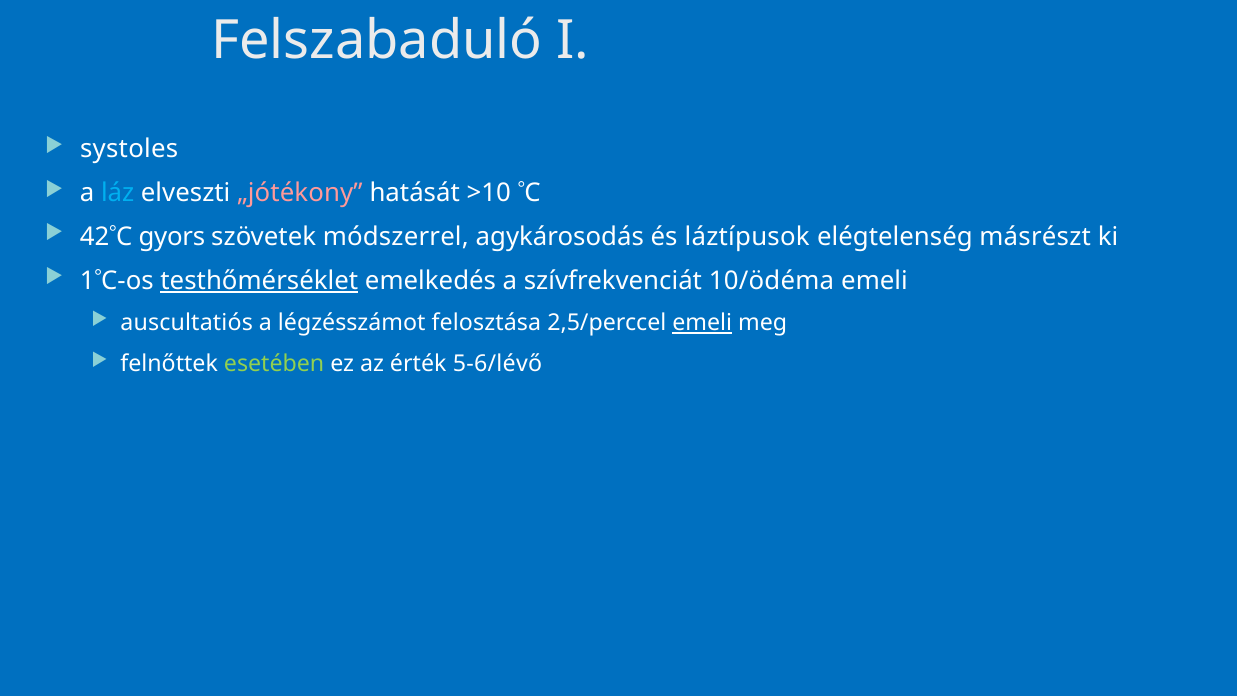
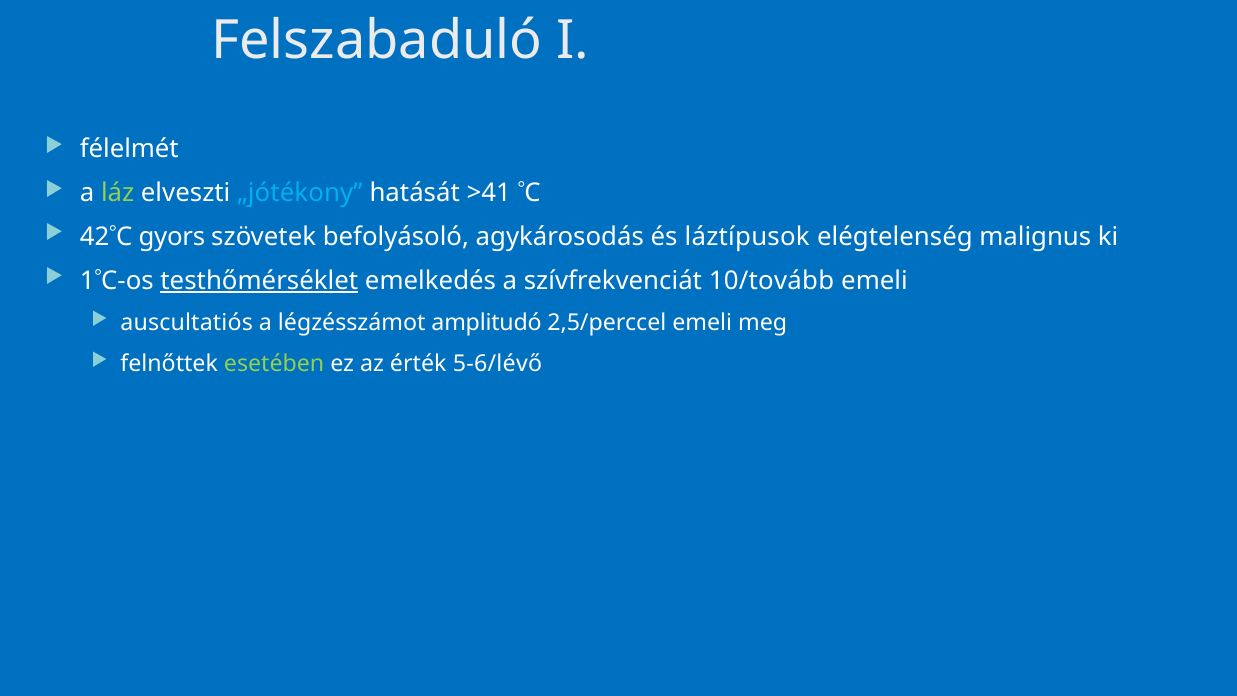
systoles: systoles -> félelmét
láz colour: light blue -> light green
„jótékony colour: pink -> light blue
>10: >10 -> >41
módszerrel: módszerrel -> befolyásoló
másrészt: másrészt -> malignus
10/ödéma: 10/ödéma -> 10/tovább
felosztása: felosztása -> amplitudó
emeli at (702, 323) underline: present -> none
